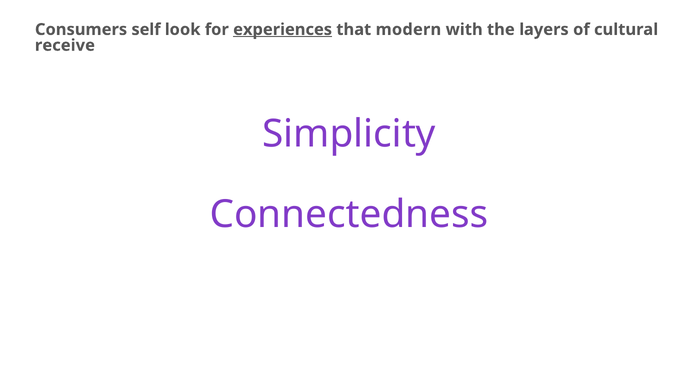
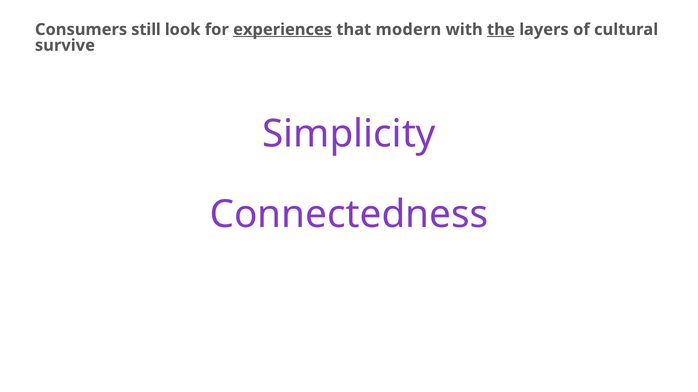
self: self -> still
the underline: none -> present
receive: receive -> survive
